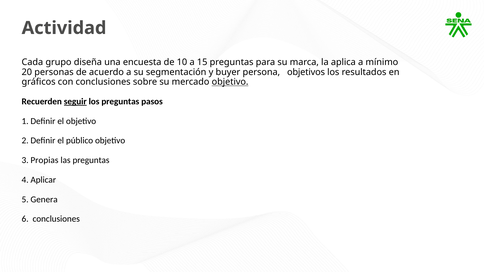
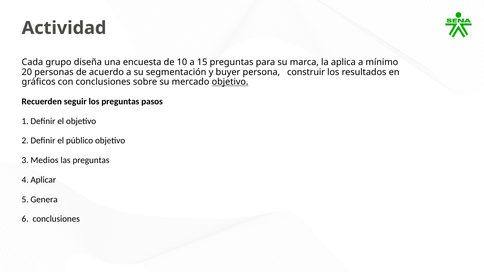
objetivos: objetivos -> construir
seguir underline: present -> none
Propias: Propias -> Medios
